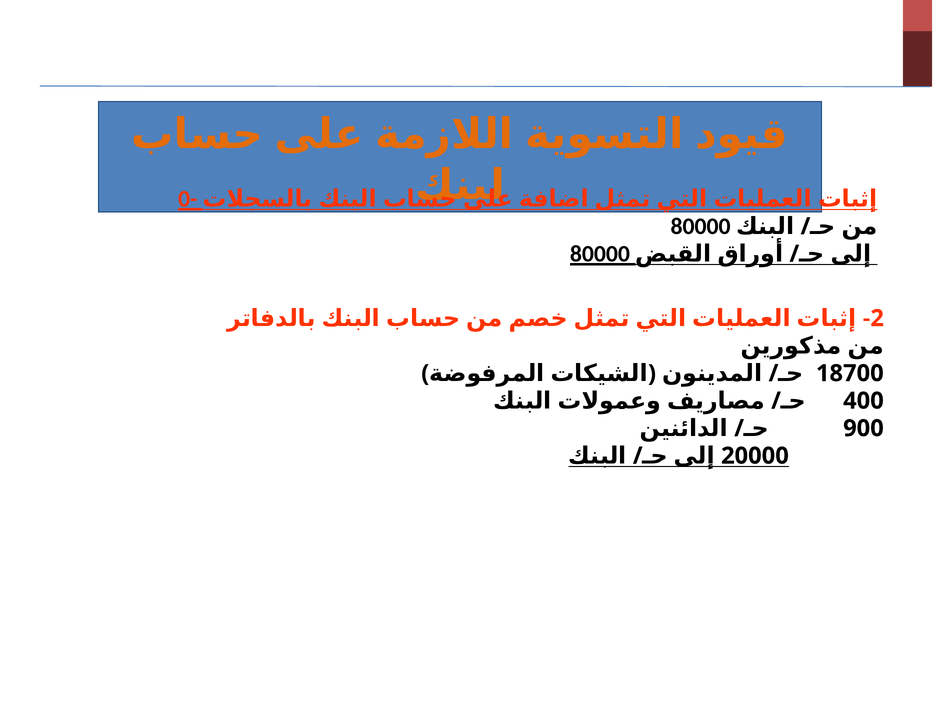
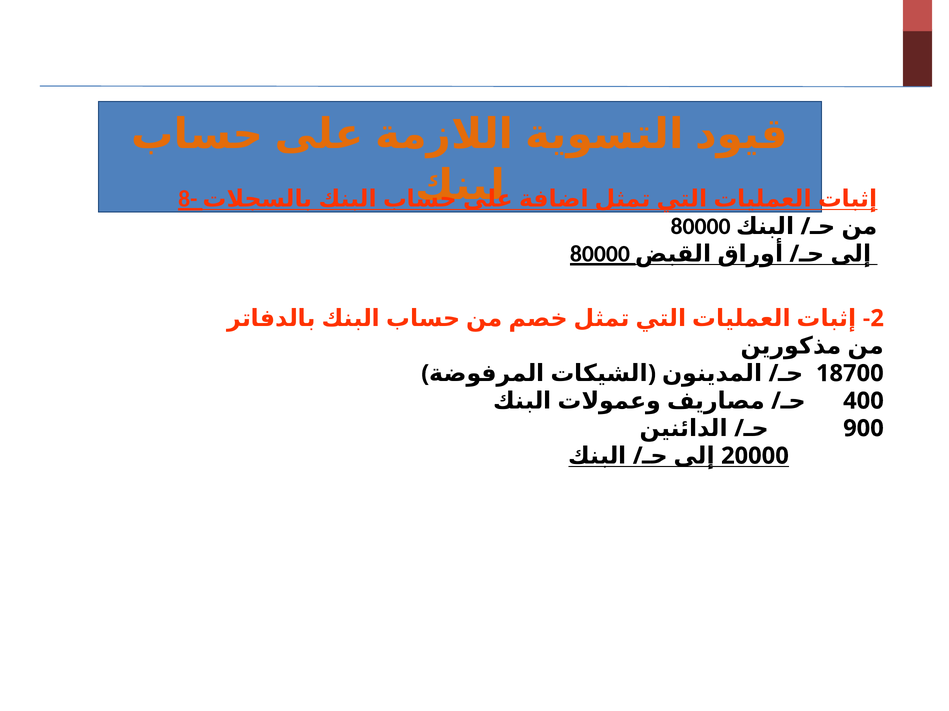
0-: 0- -> 8-
